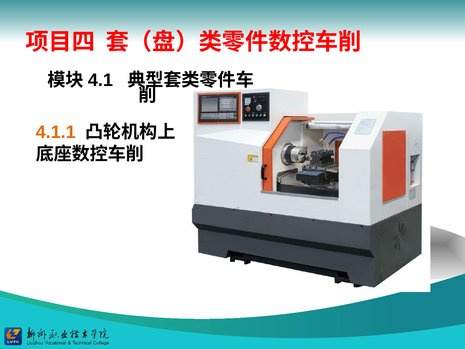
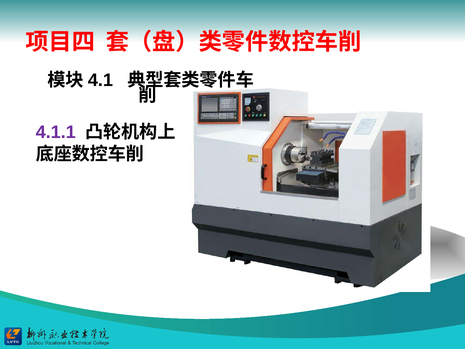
4.1.1 colour: orange -> purple
